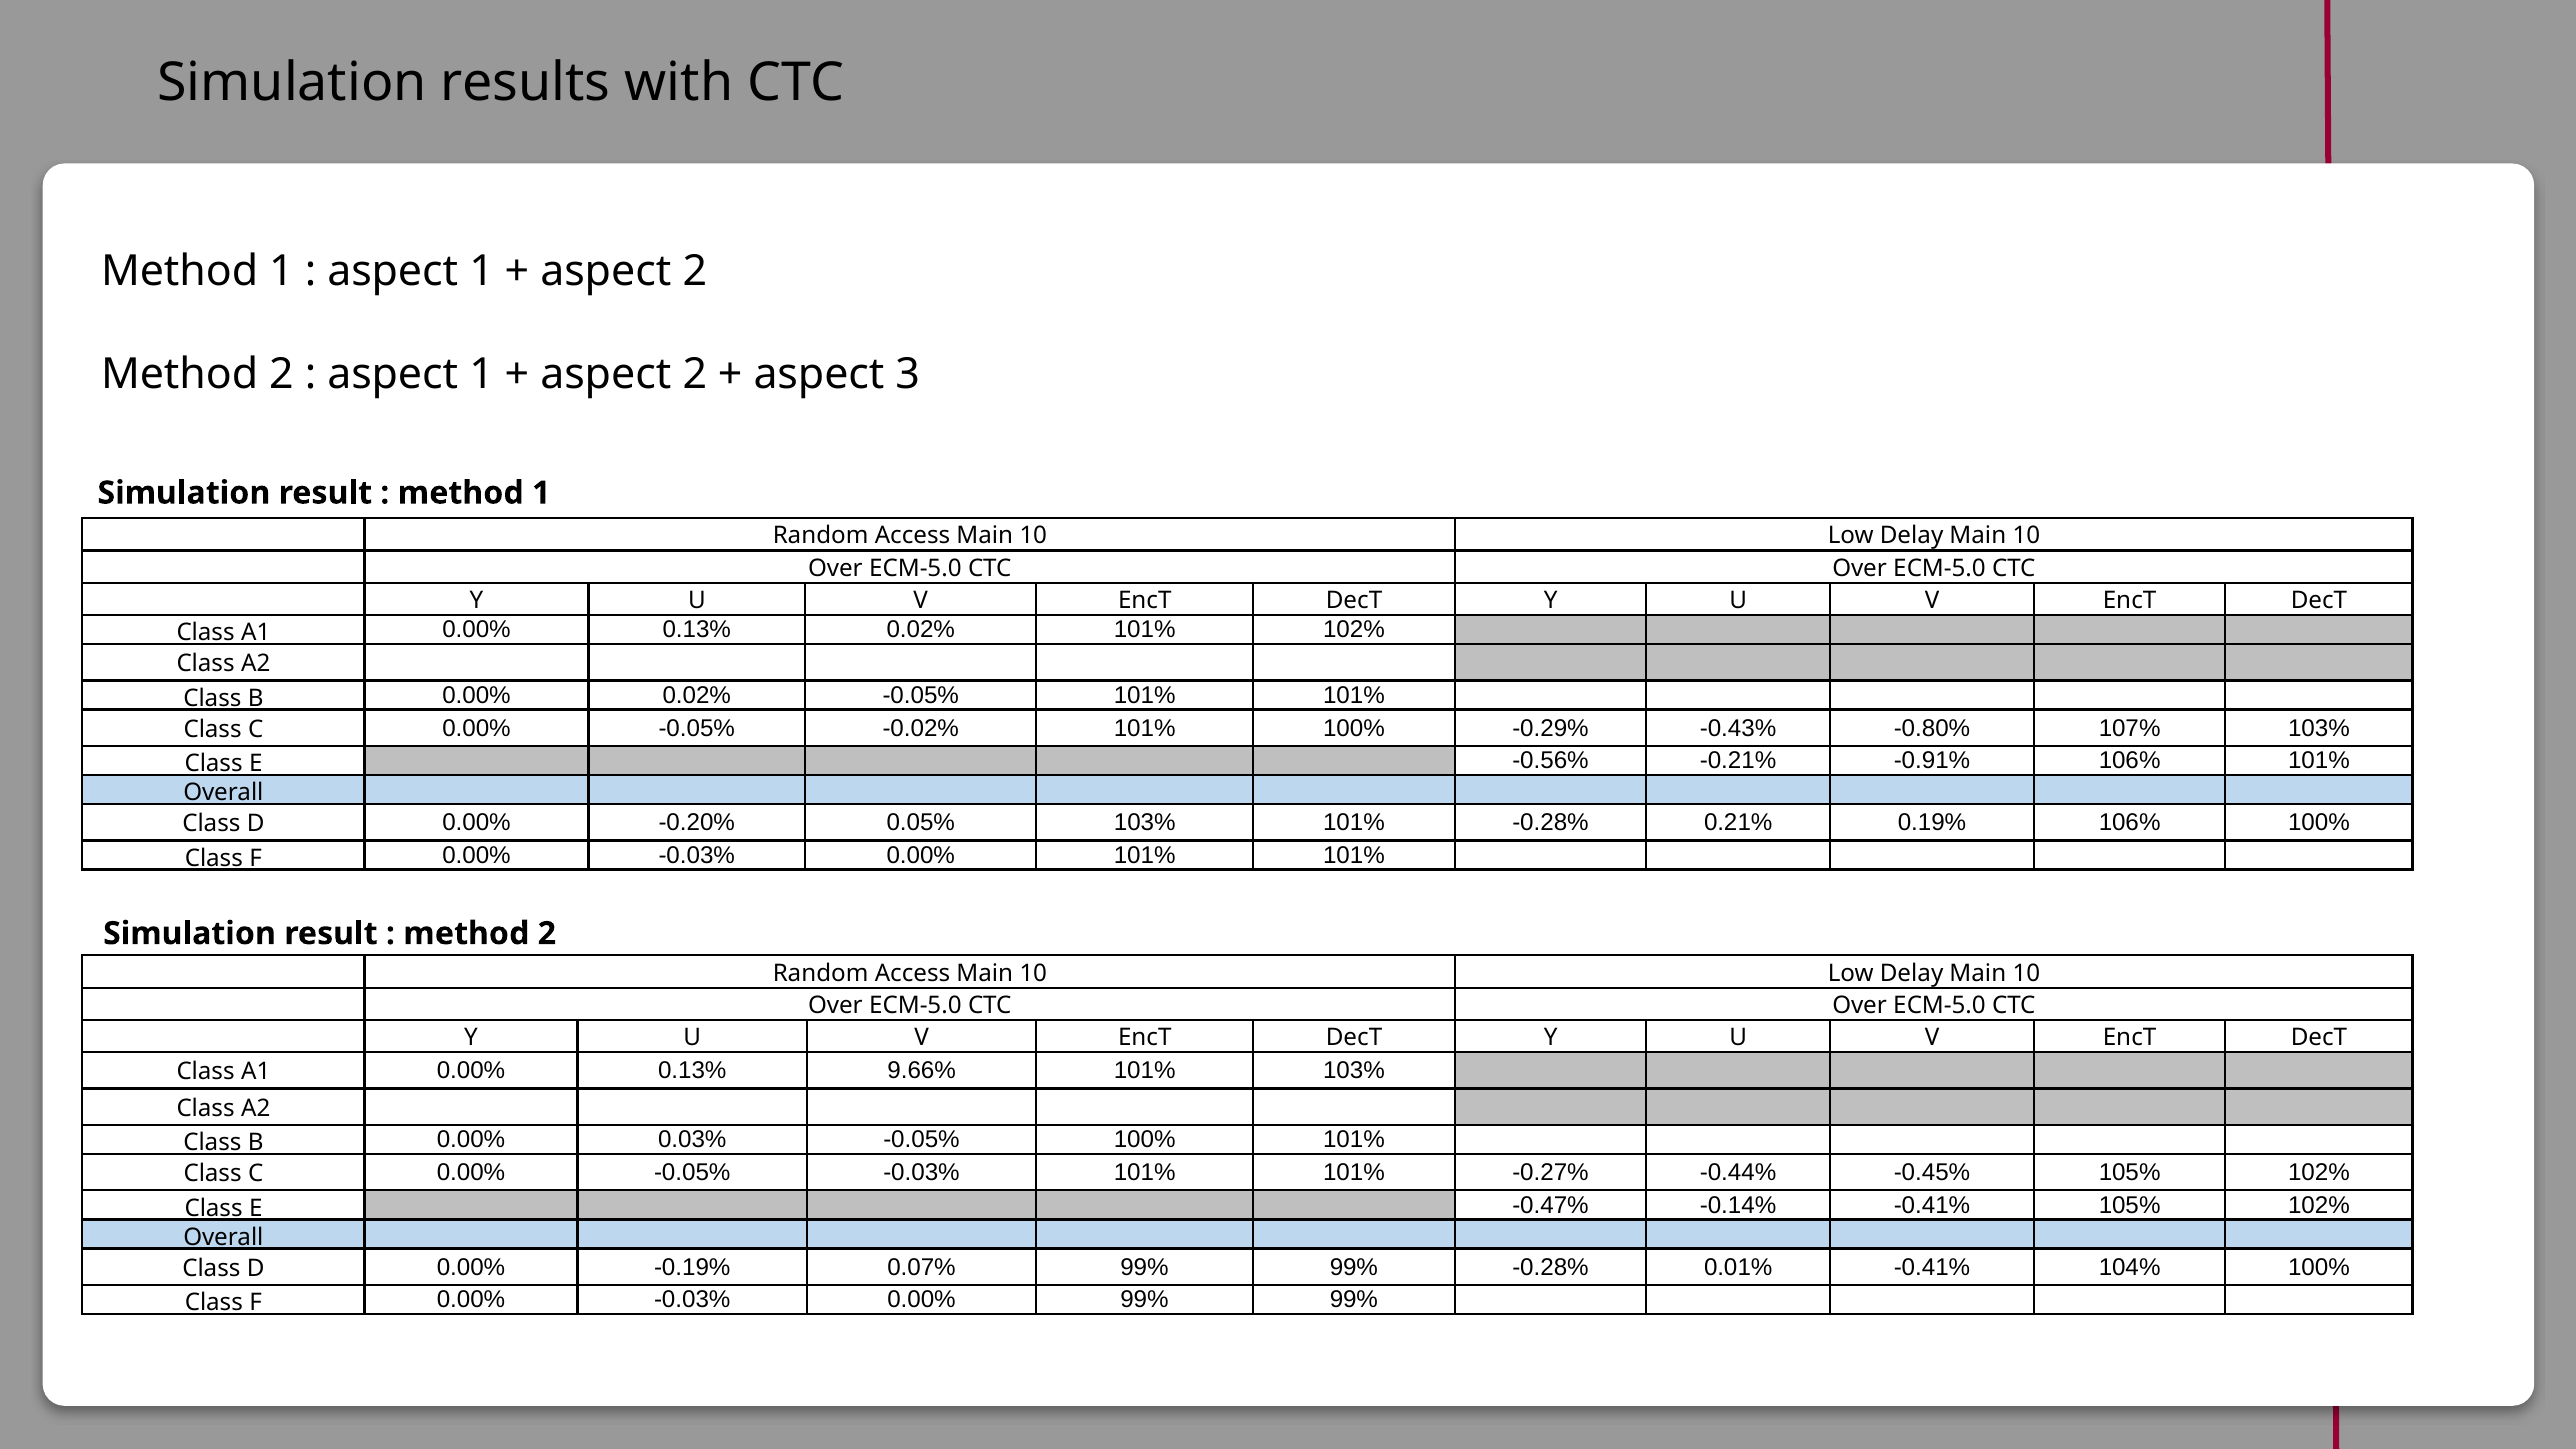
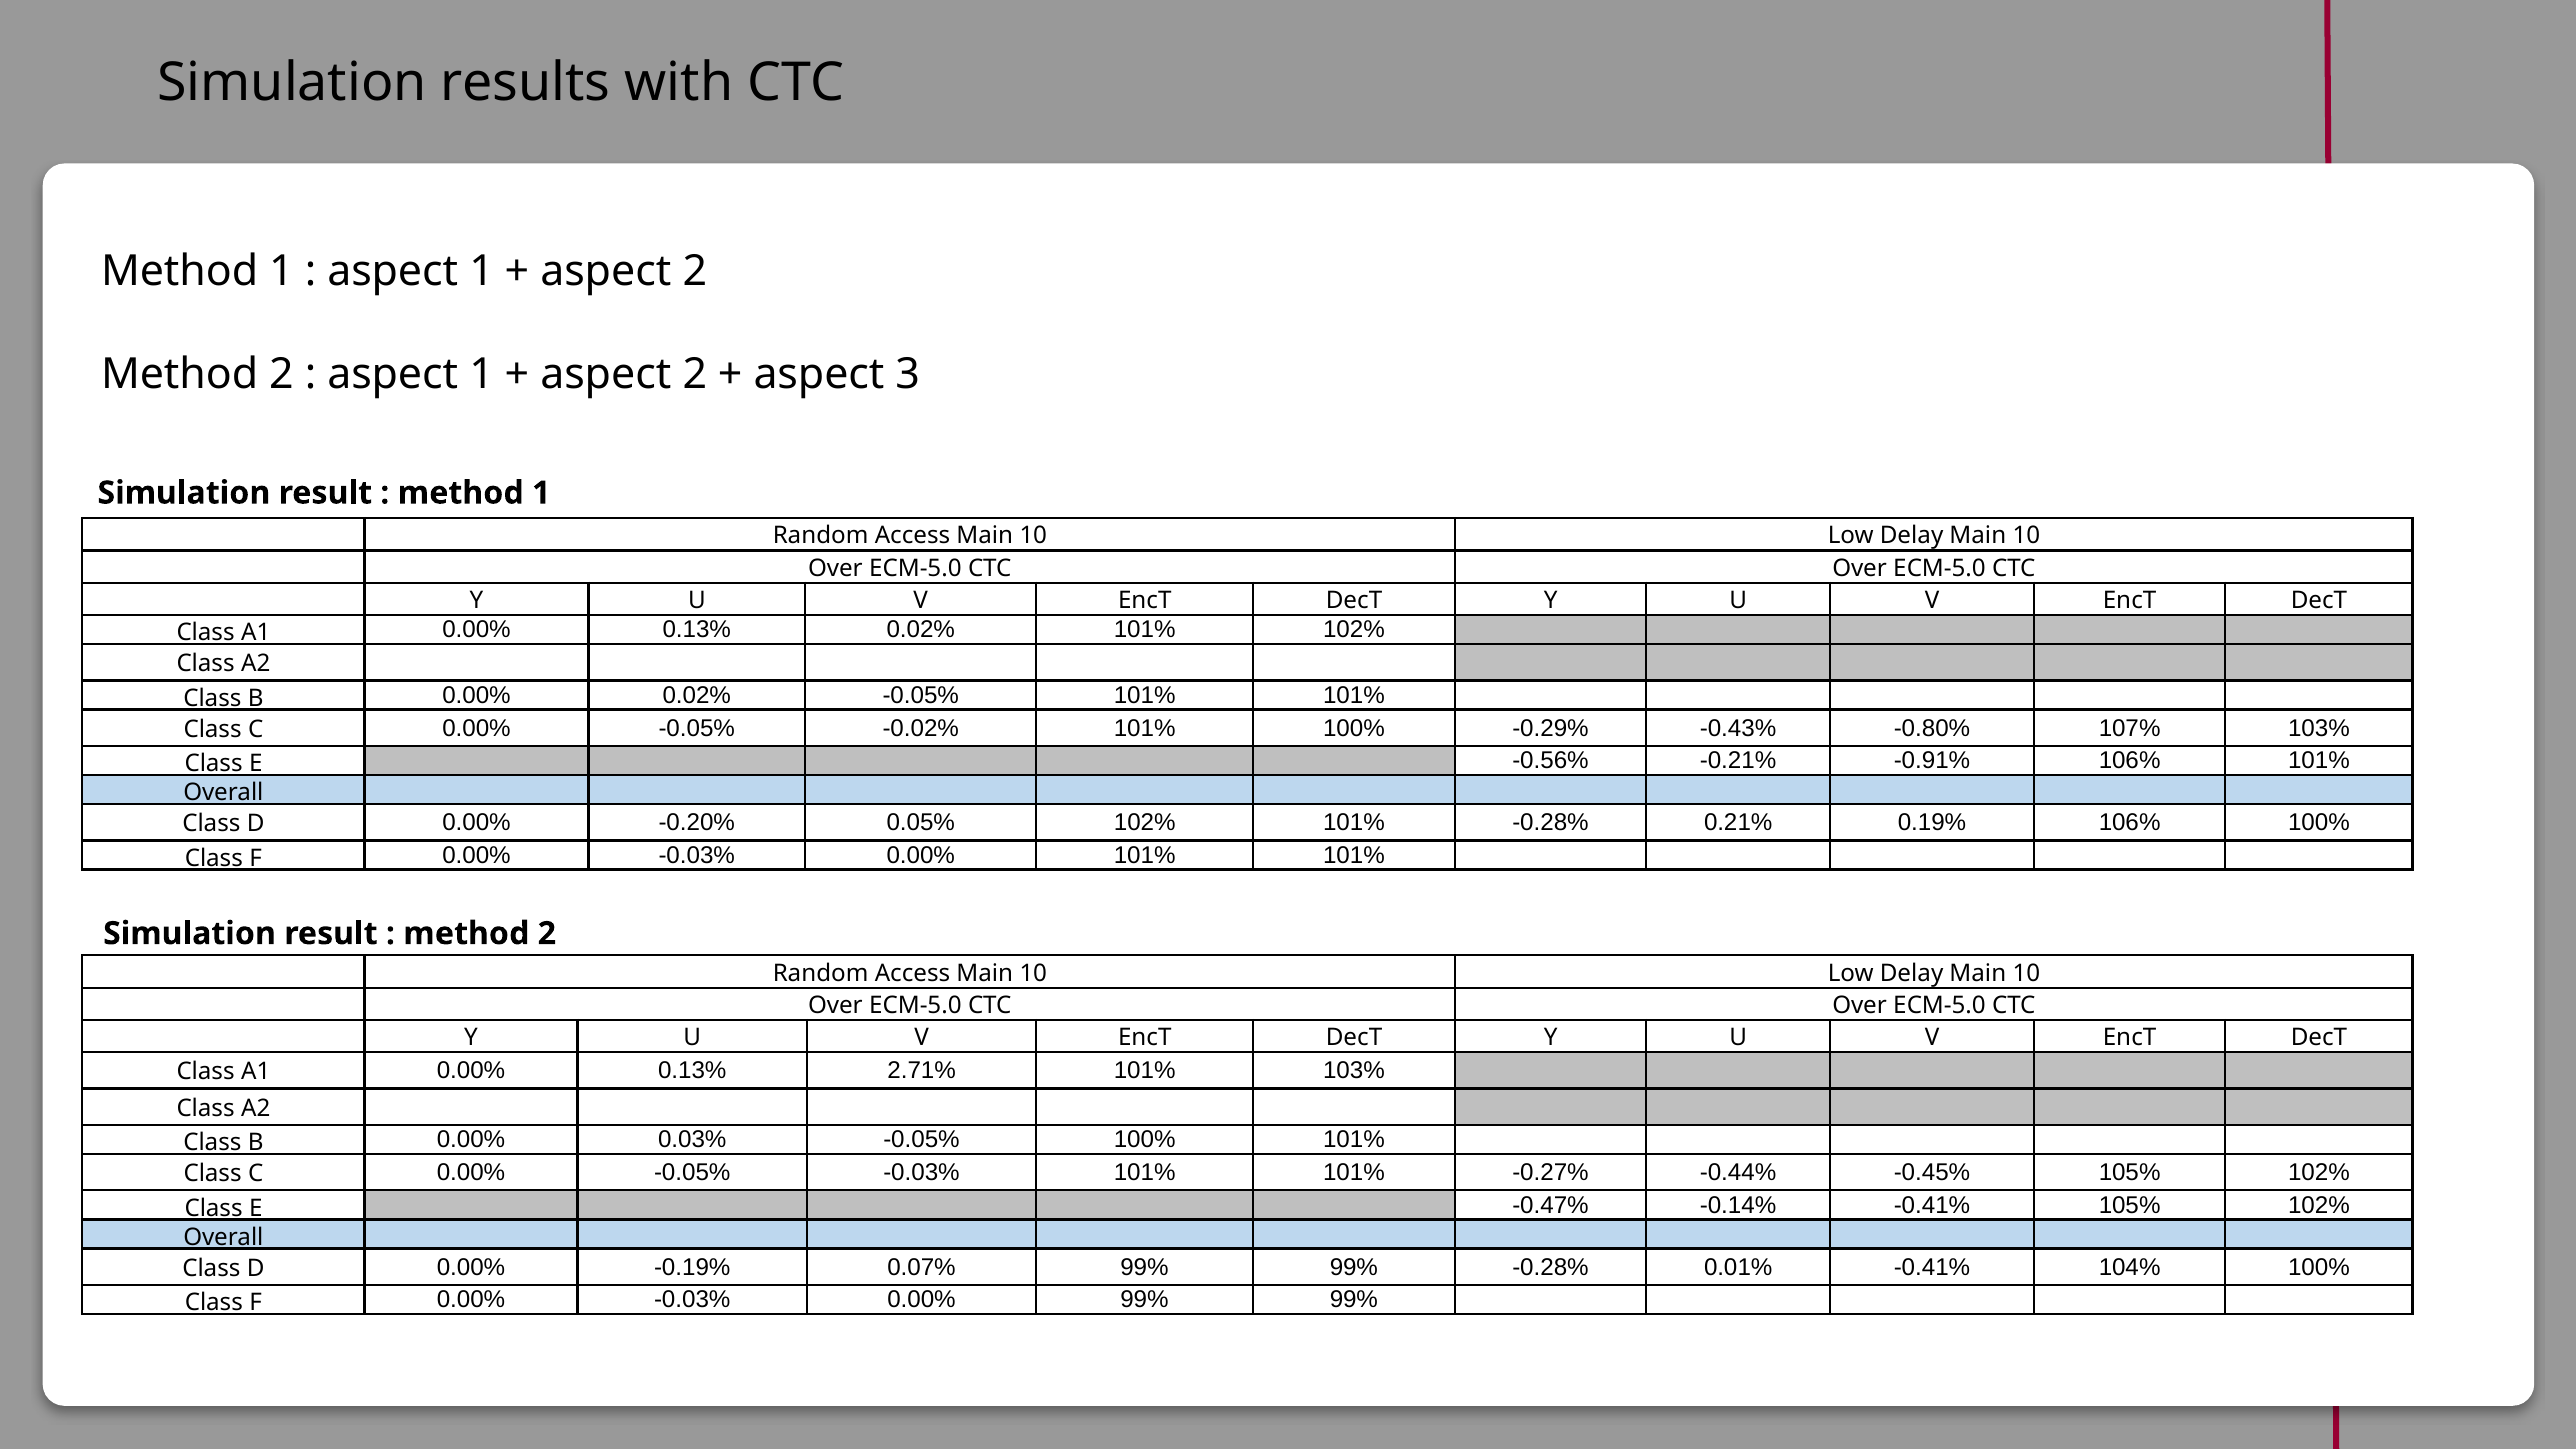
0.05% 103%: 103% -> 102%
9.66%: 9.66% -> 2.71%
